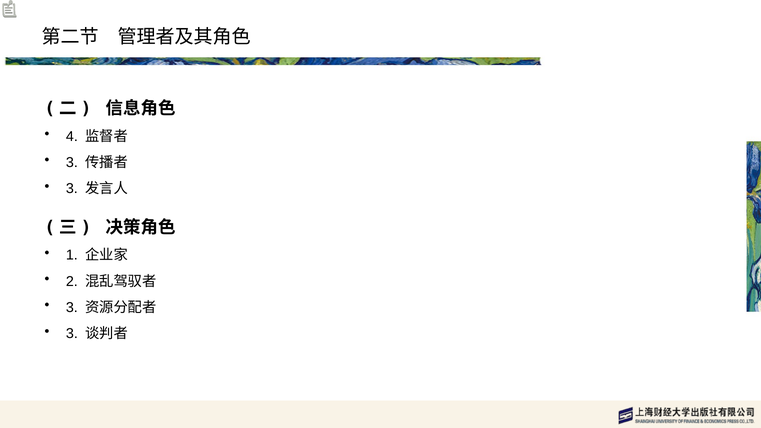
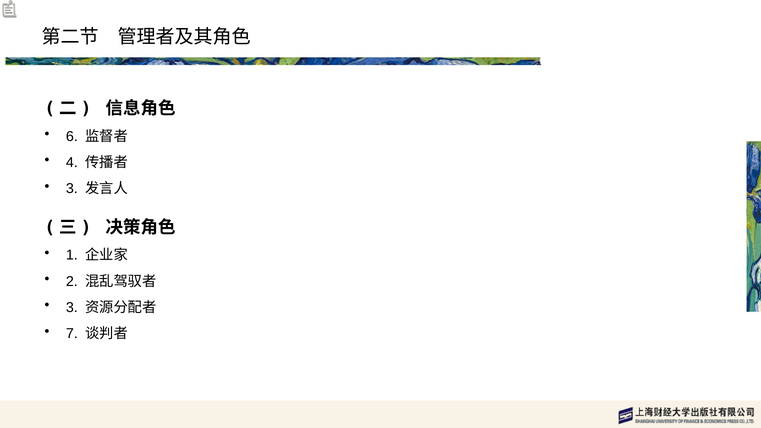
4: 4 -> 6
3 at (72, 163): 3 -> 4
3 at (72, 334): 3 -> 7
